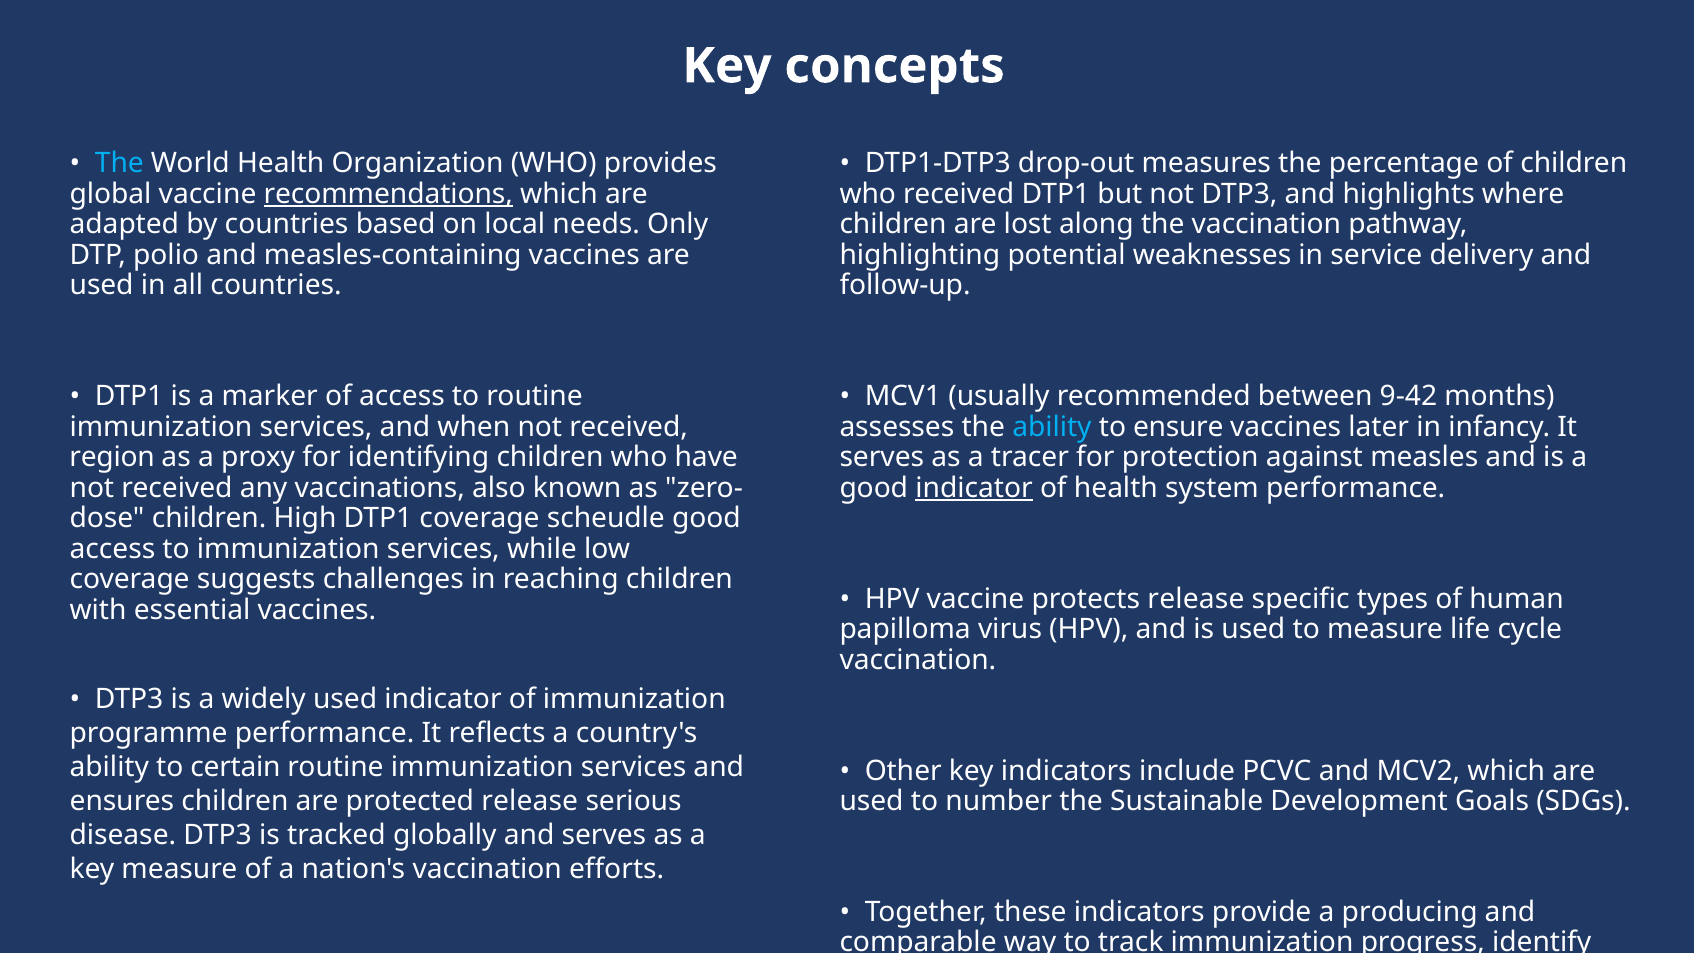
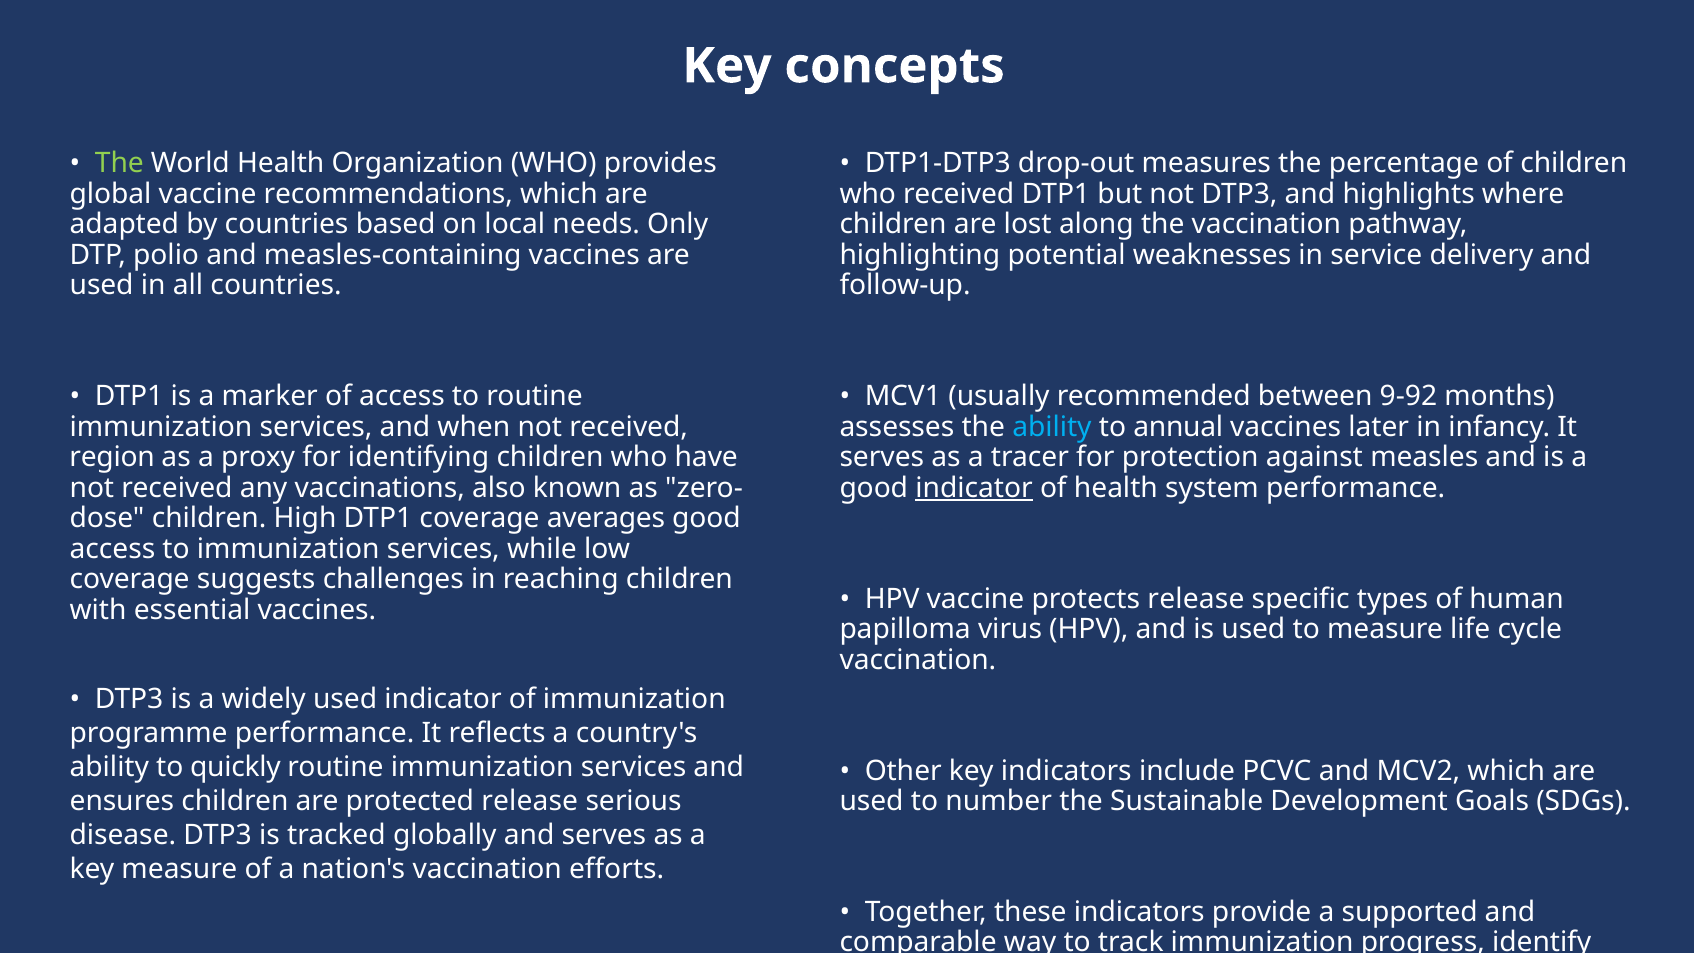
The at (119, 164) colour: light blue -> light green
recommendations underline: present -> none
9-42: 9-42 -> 9-92
ensure: ensure -> annual
scheudle: scheudle -> averages
certain: certain -> quickly
producing: producing -> supported
